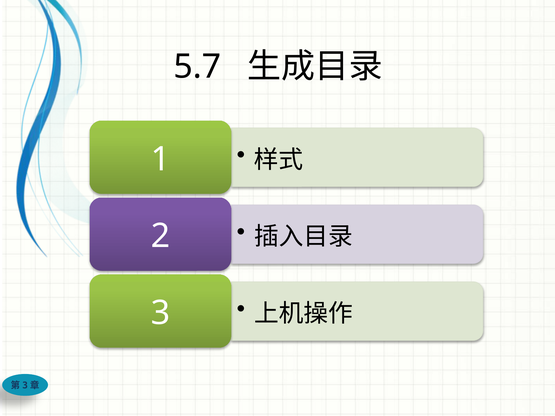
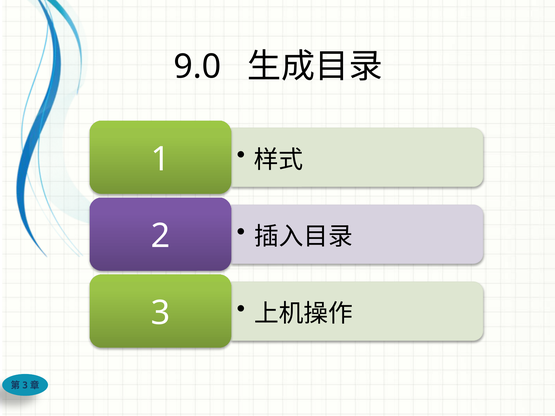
5.7: 5.7 -> 9.0
